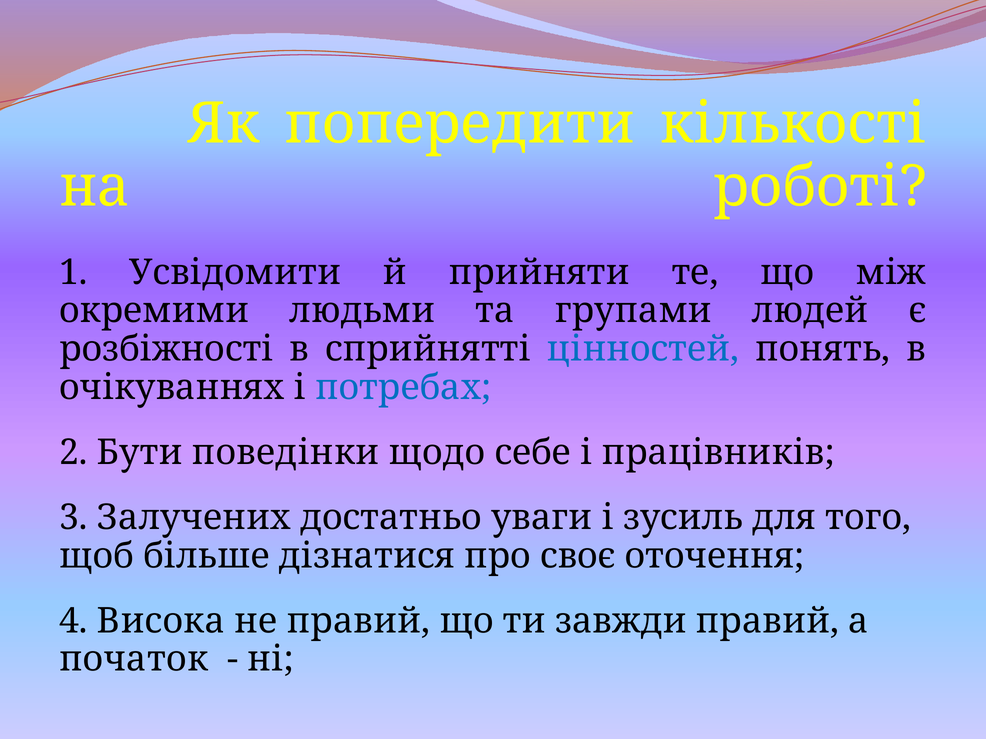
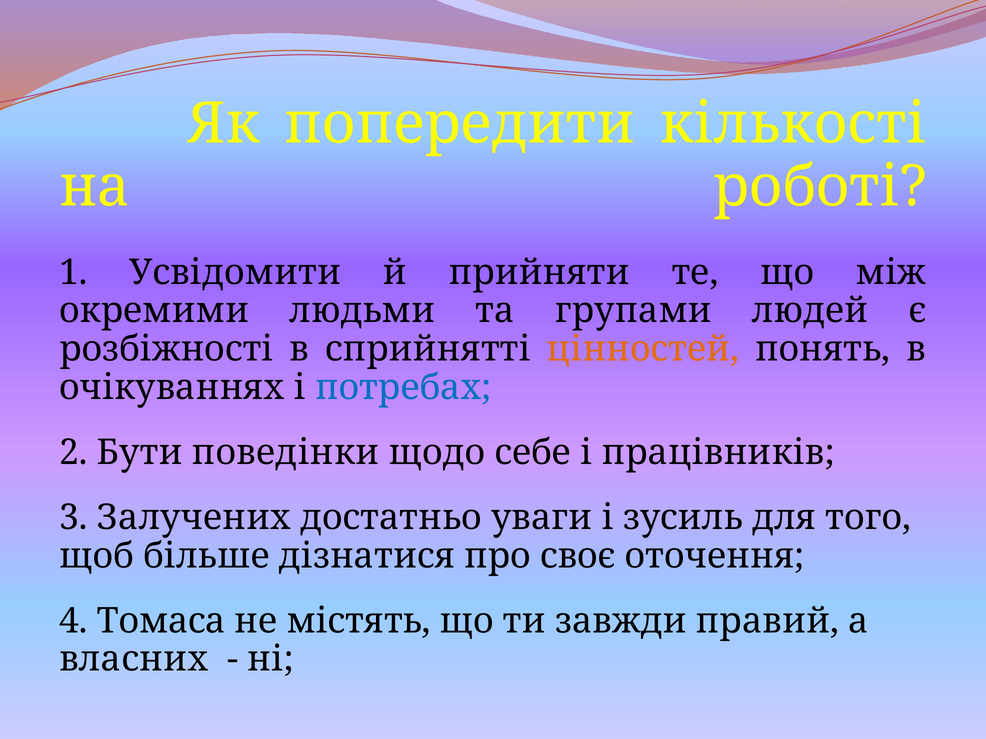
цінностей colour: blue -> orange
Висока: Висока -> Томаса
не правий: правий -> містять
початок: початок -> власних
